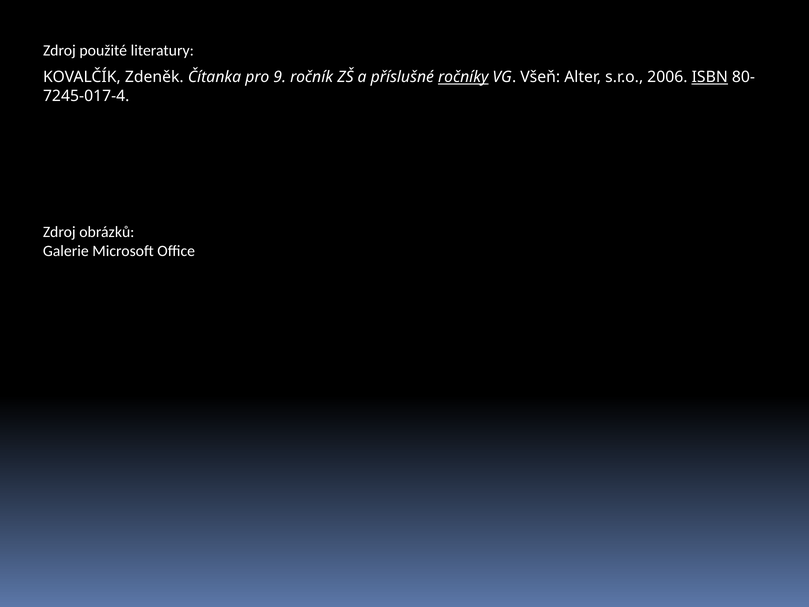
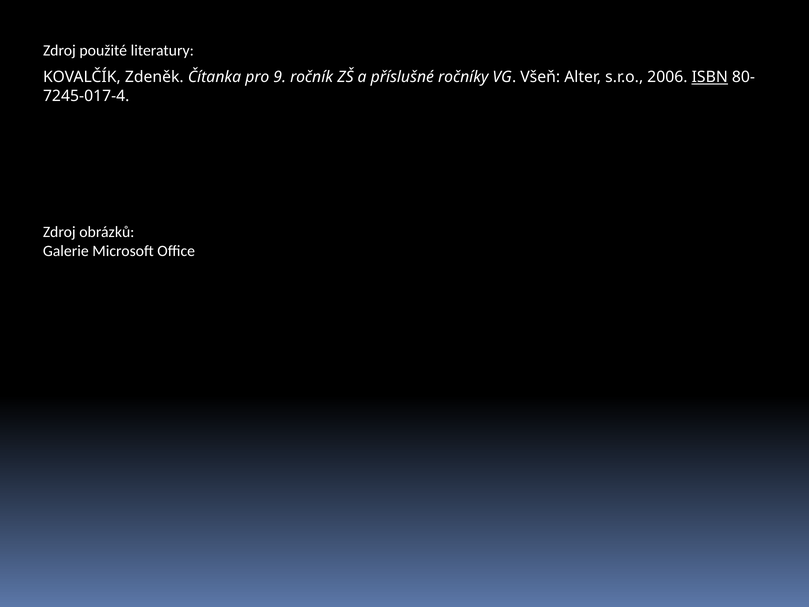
ročníky underline: present -> none
